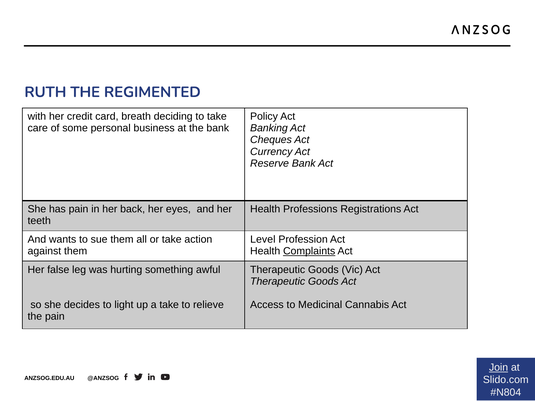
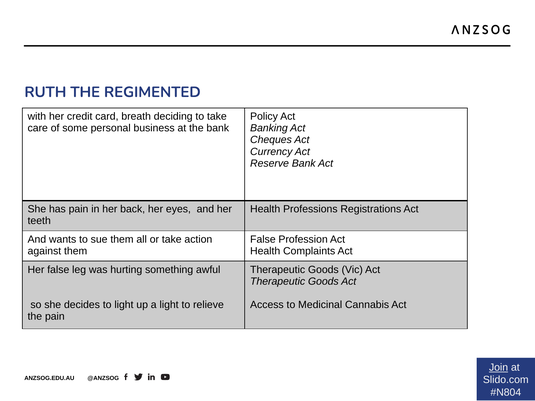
Level at (263, 240): Level -> False
Complaints underline: present -> none
a take: take -> light
